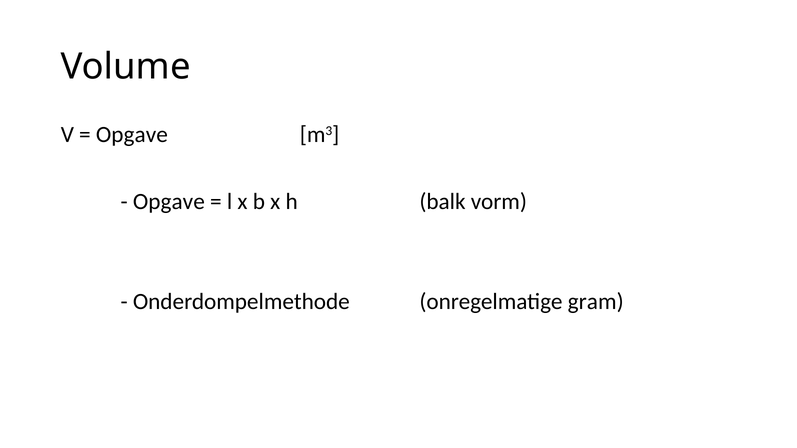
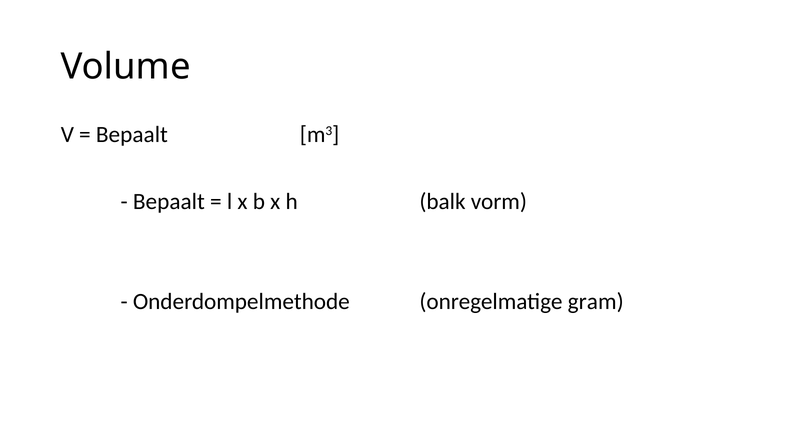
Opgave at (132, 135): Opgave -> Bepaalt
Opgave at (169, 202): Opgave -> Bepaalt
